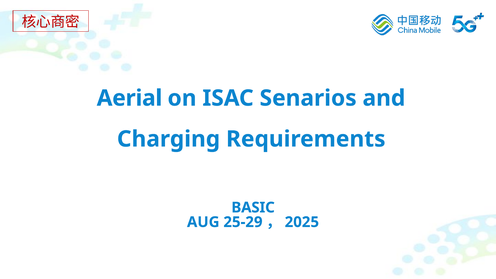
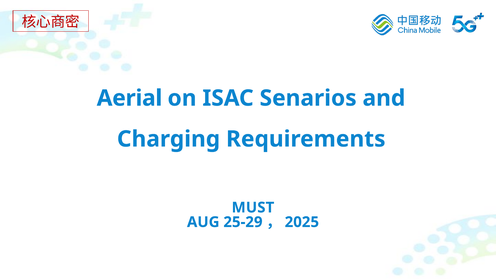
BASIC: BASIC -> MUST
